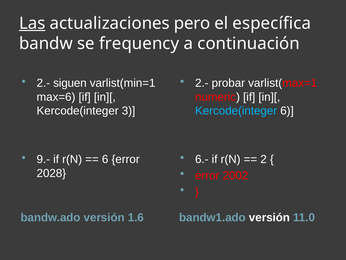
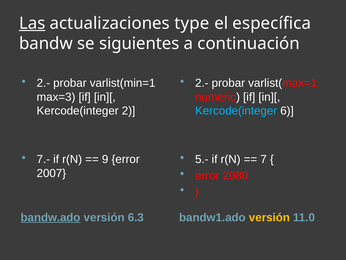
pero: pero -> type
frequency: frequency -> siguientes
siguen at (70, 83): siguen -> probar
max=6: max=6 -> max=3
3: 3 -> 2
9.-: 9.- -> 7.-
6 at (105, 159): 6 -> 9
6.-: 6.- -> 5.-
2: 2 -> 7
2028: 2028 -> 2007
2002: 2002 -> 2080
bandw.ado underline: none -> present
1.6: 1.6 -> 6.3
versión at (269, 217) colour: white -> yellow
